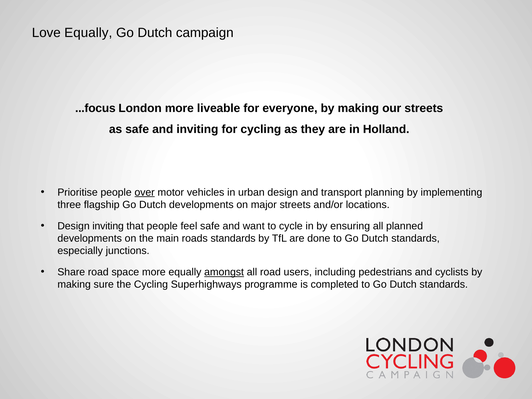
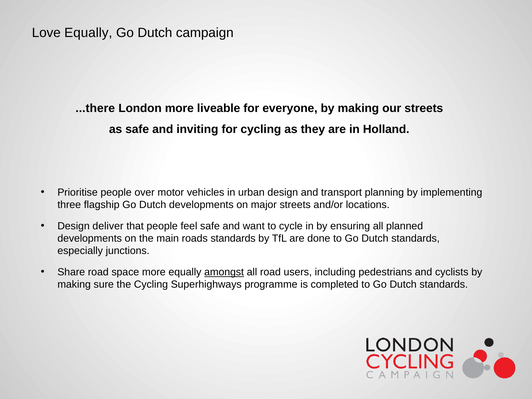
...focus: ...focus -> ...there
over underline: present -> none
Design inviting: inviting -> deliver
